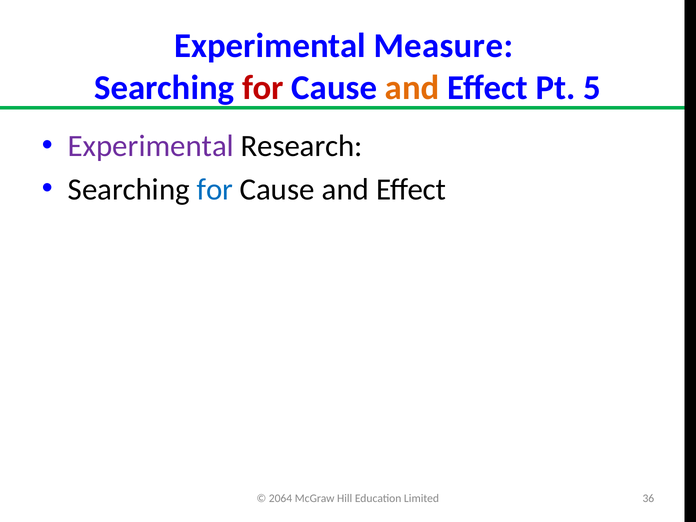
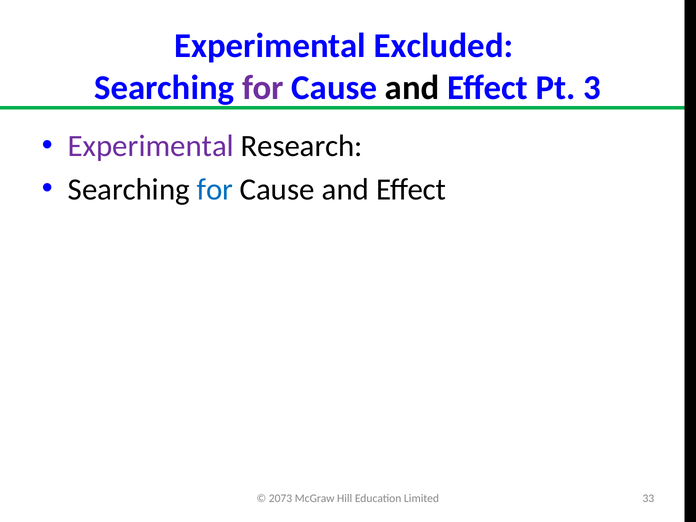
Measure: Measure -> Excluded
for at (263, 88) colour: red -> purple
and at (412, 88) colour: orange -> black
5: 5 -> 3
2064: 2064 -> 2073
36: 36 -> 33
